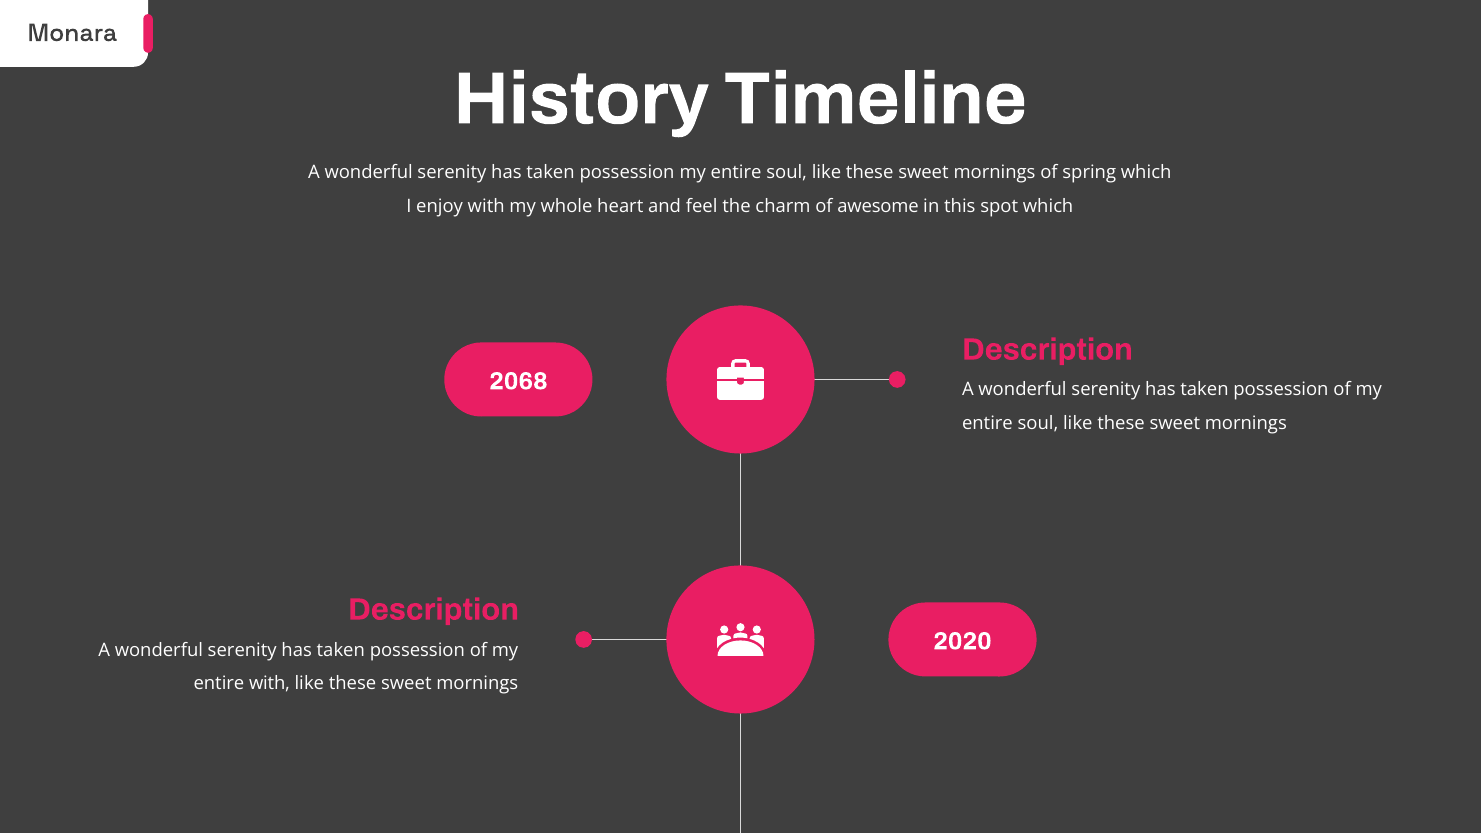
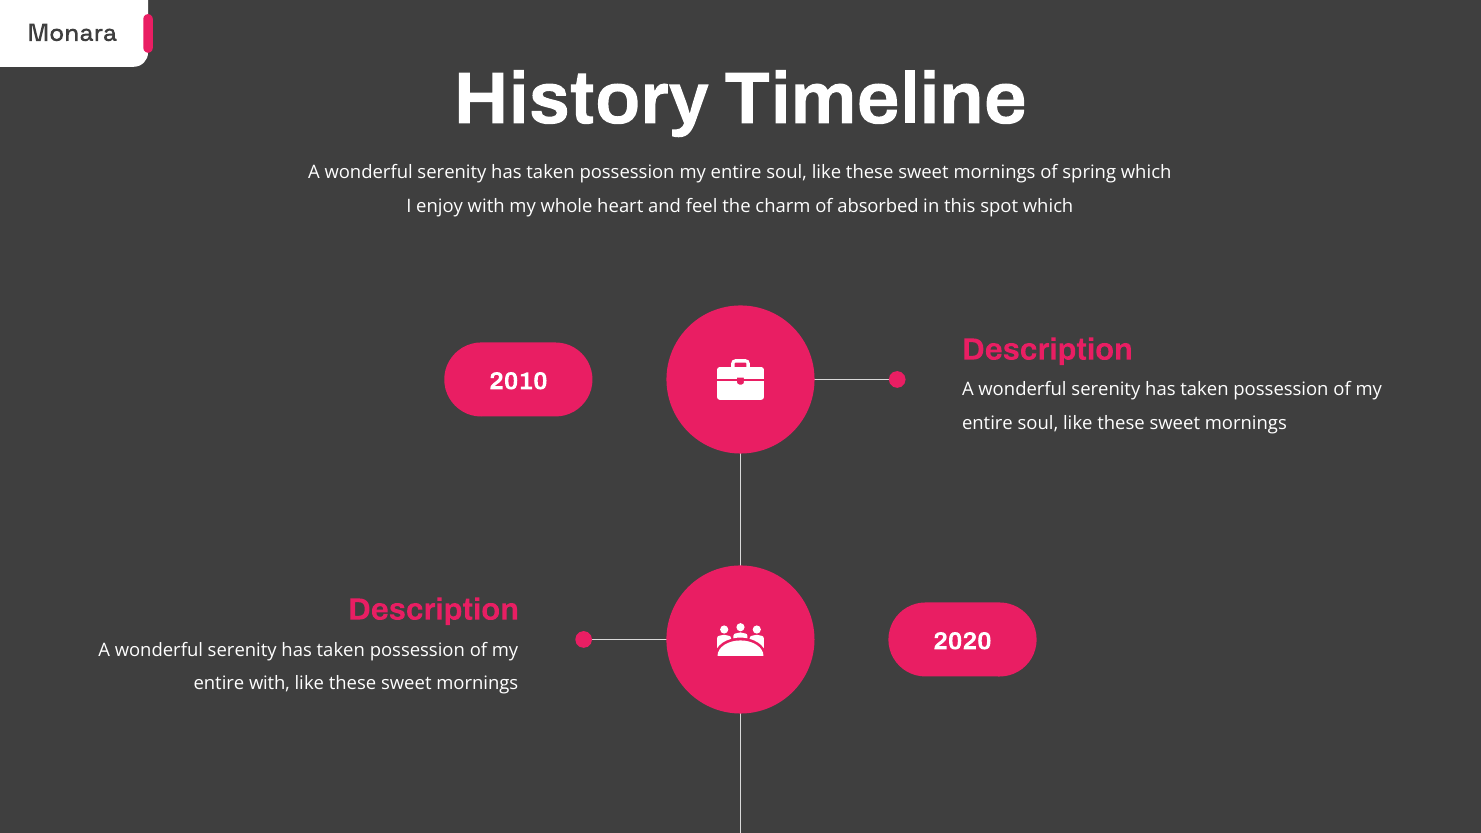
awesome: awesome -> absorbed
2068: 2068 -> 2010
